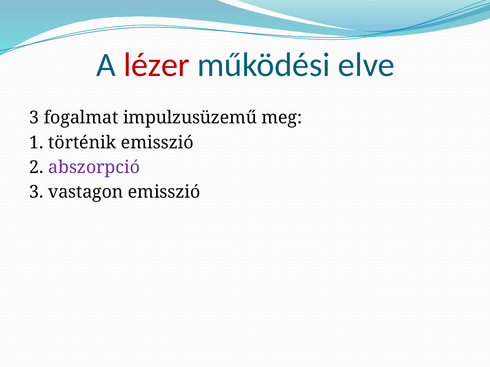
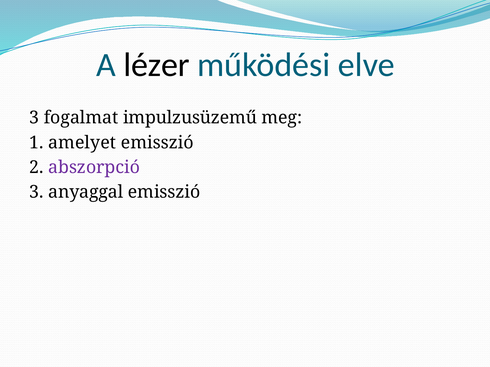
lézer colour: red -> black
történik: történik -> amelyet
vastagon: vastagon -> anyaggal
